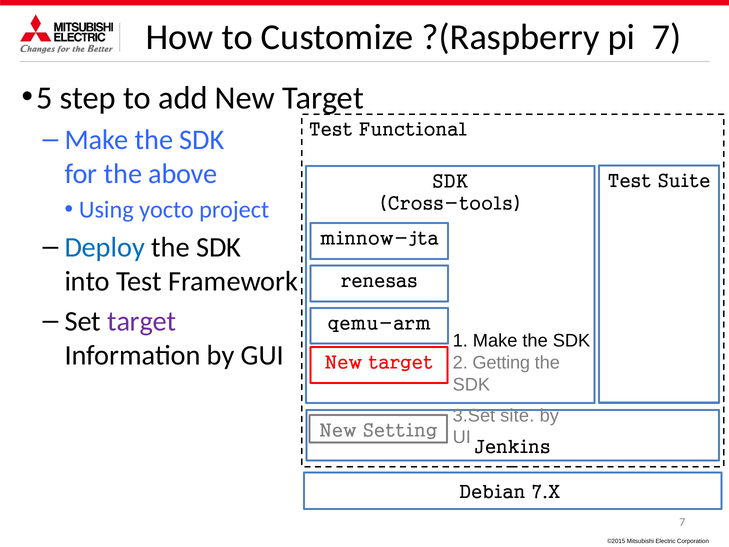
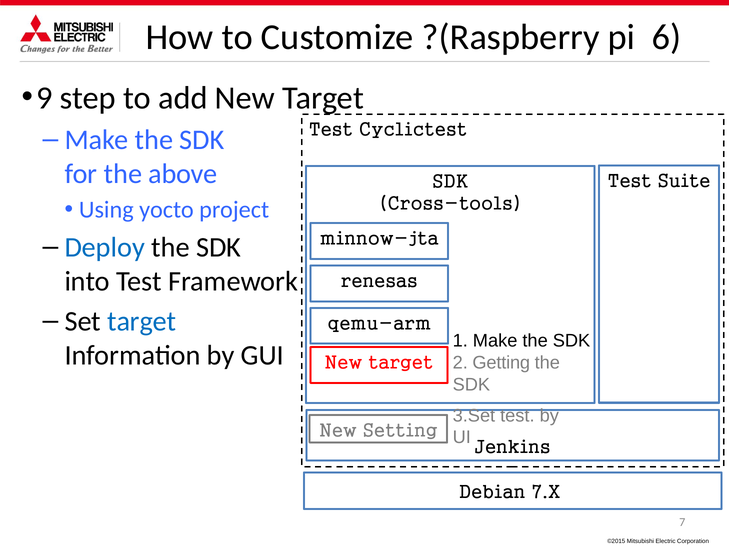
pi 7: 7 -> 6
5: 5 -> 9
Functional: Functional -> Cyclictest
target at (142, 321) colour: purple -> blue
3.Set site: site -> test
